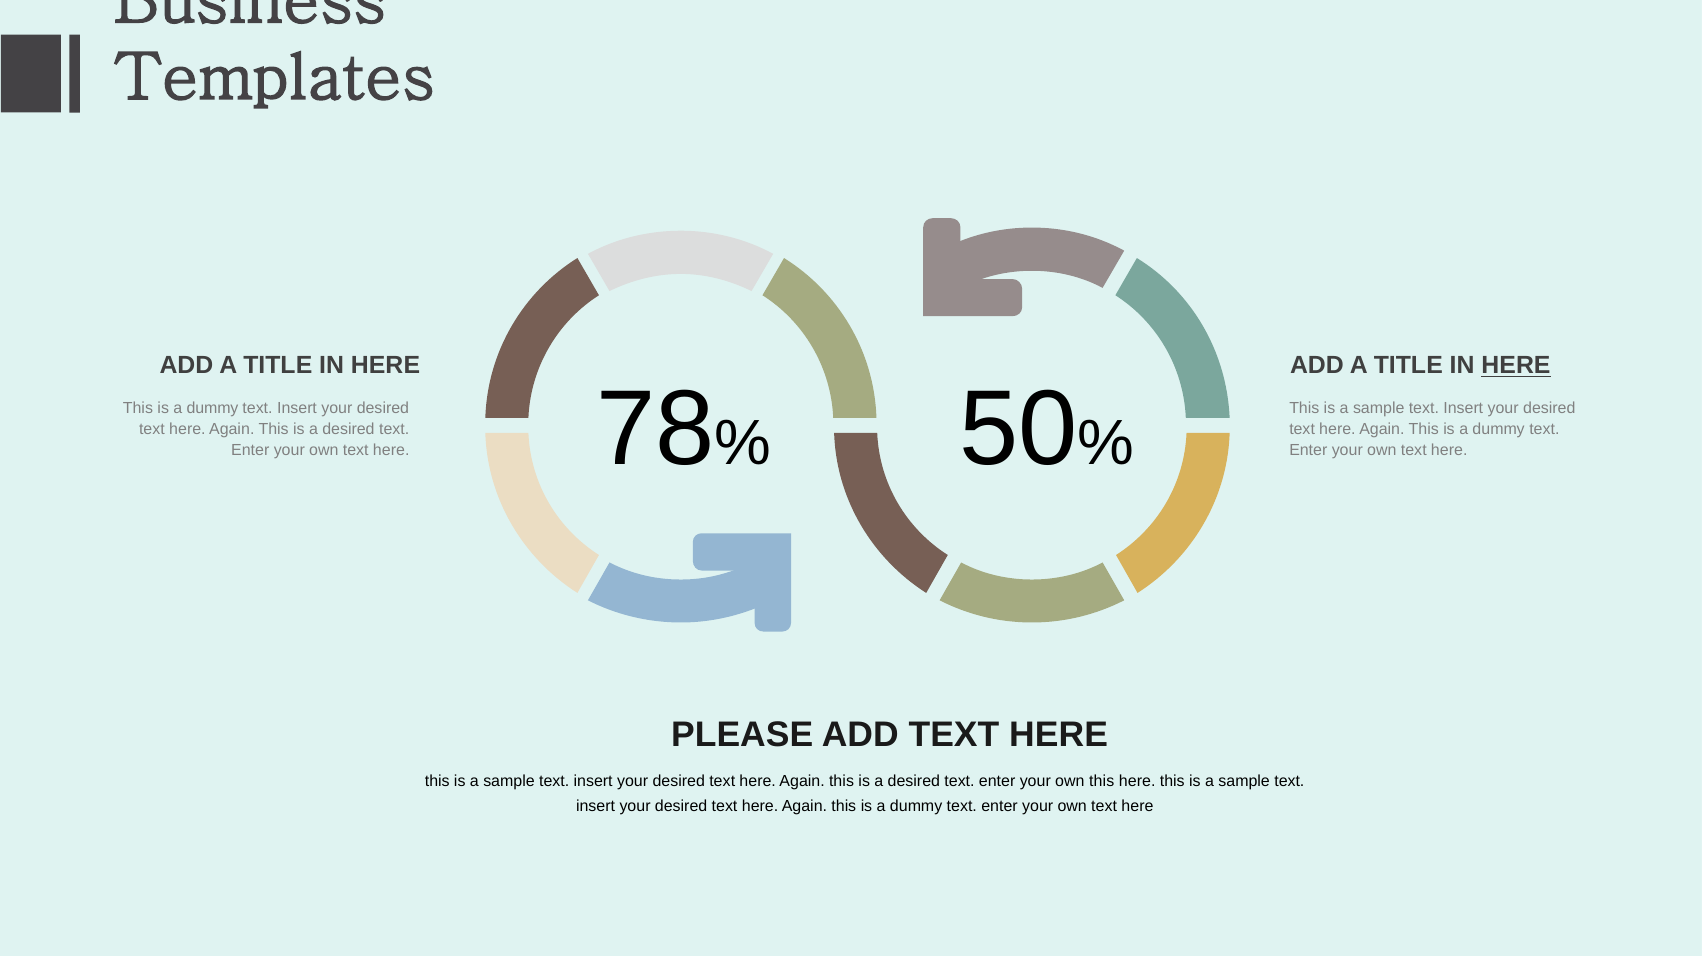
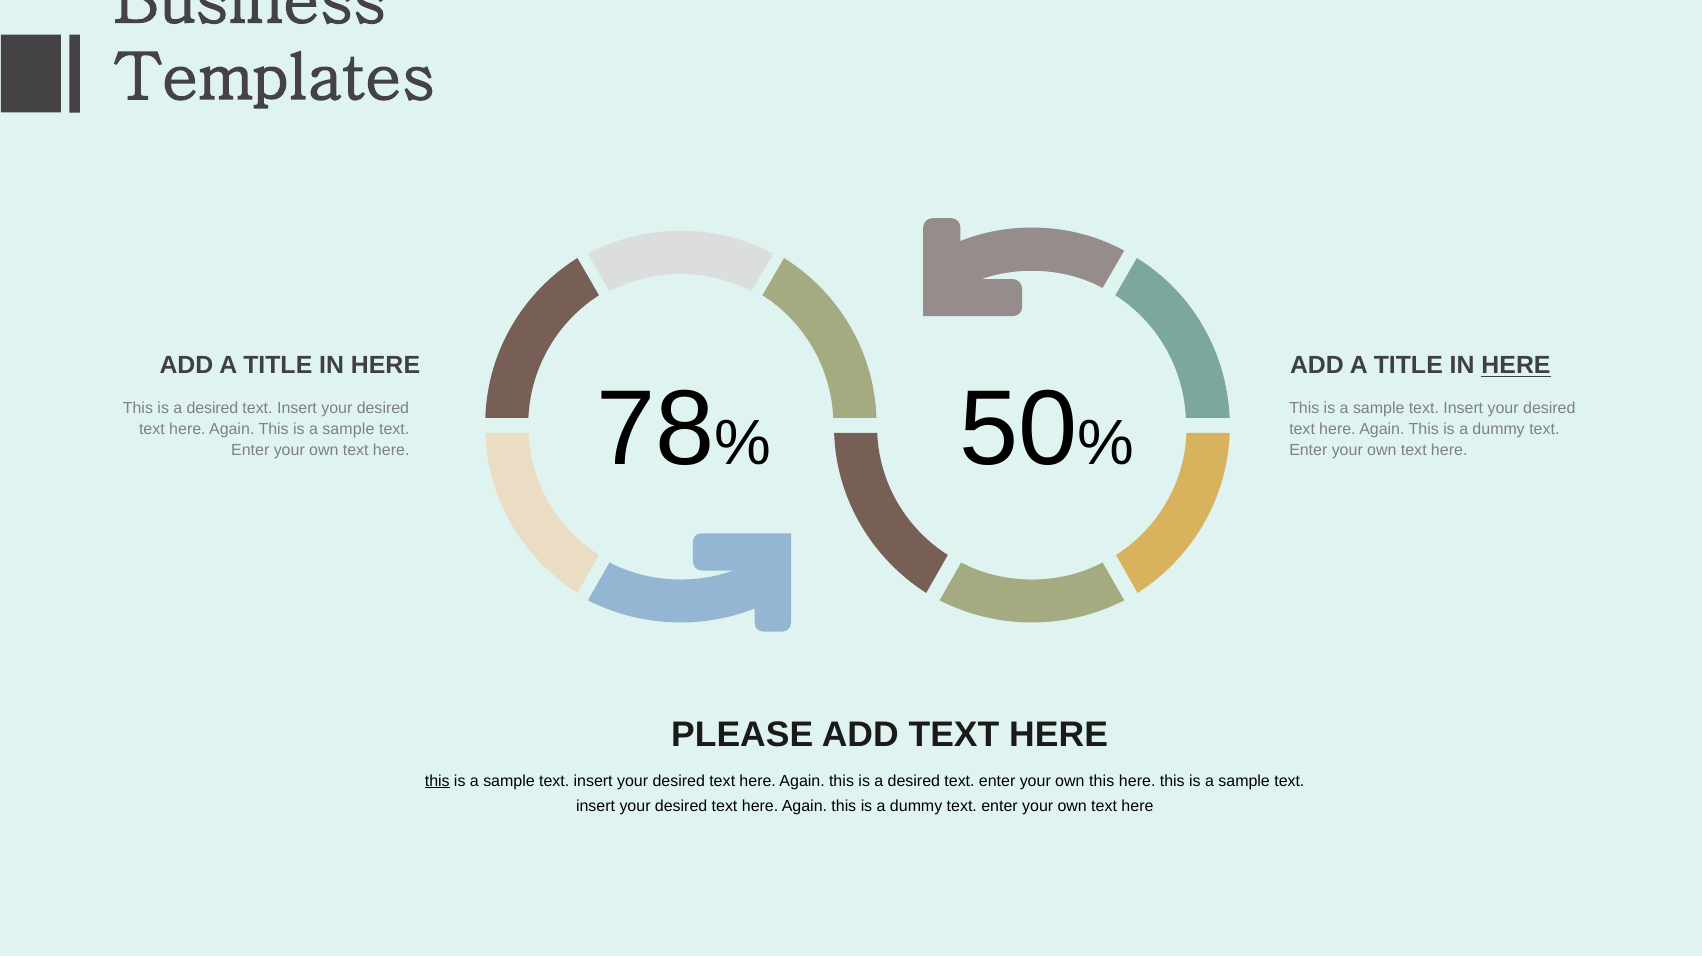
dummy at (213, 408): dummy -> desired
desired at (348, 429): desired -> sample
this at (437, 780) underline: none -> present
